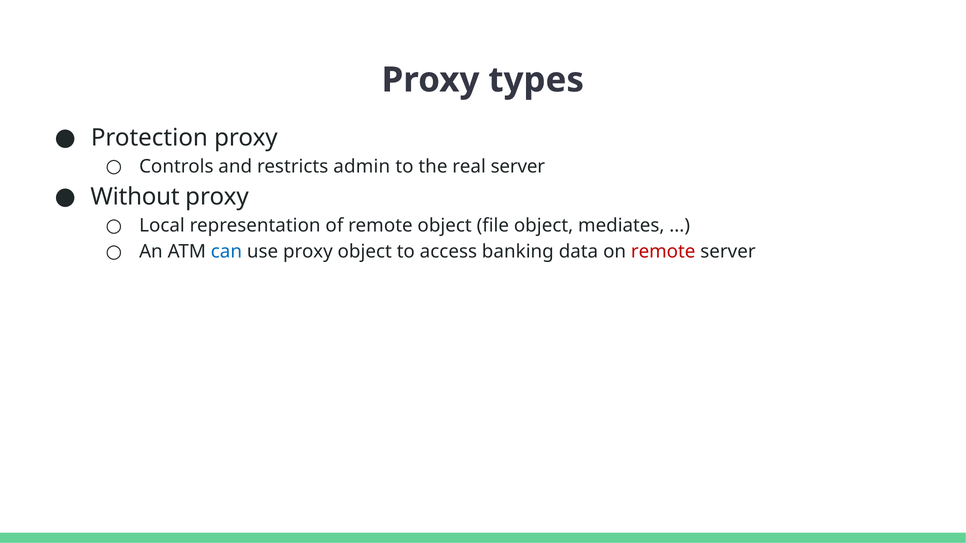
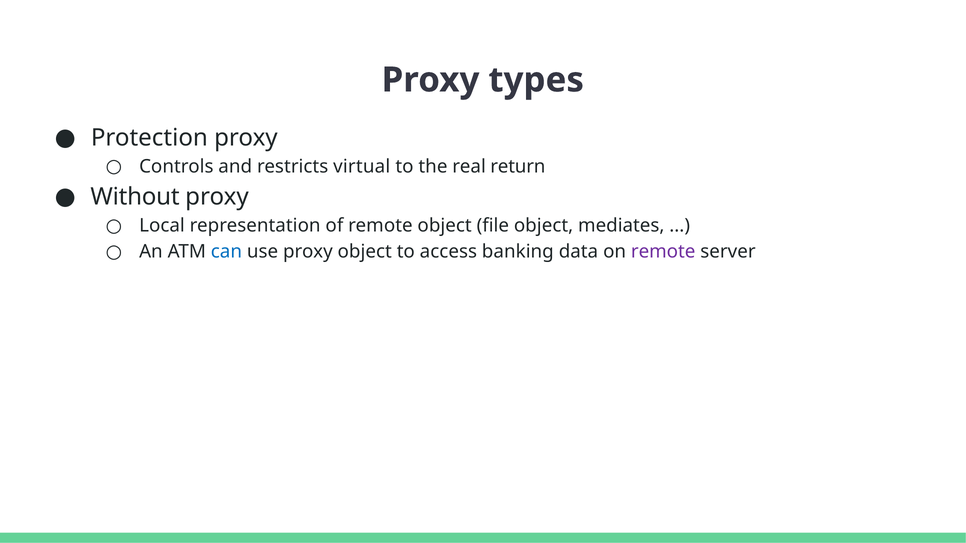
admin: admin -> virtual
real server: server -> return
remote at (663, 252) colour: red -> purple
